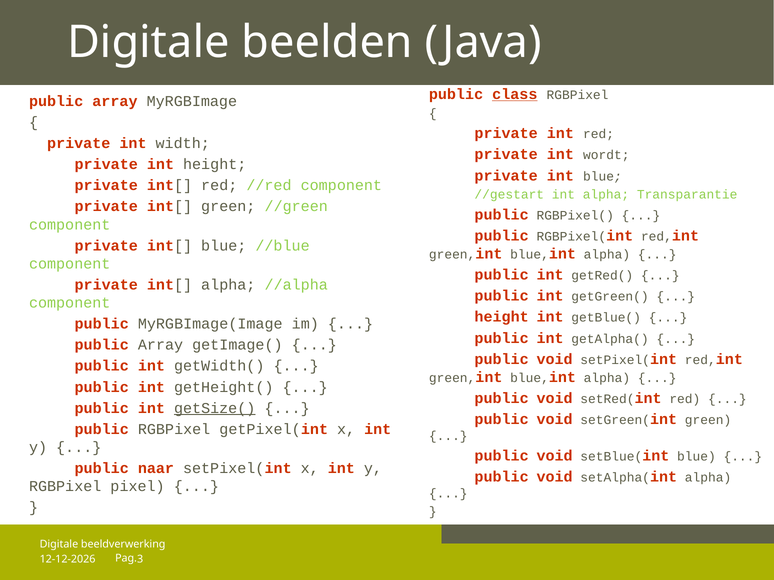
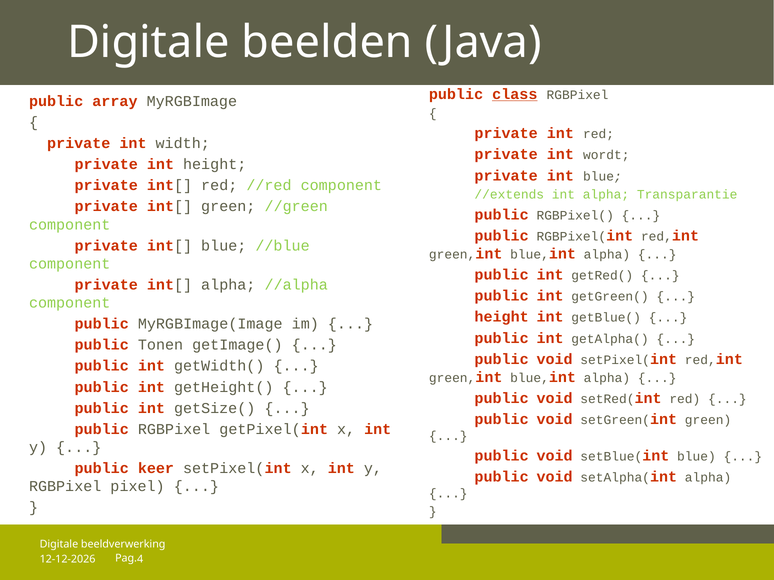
//gestart: //gestart -> //extends
Array at (161, 345): Array -> Tonen
getSize( underline: present -> none
naar: naar -> keer
3: 3 -> 4
